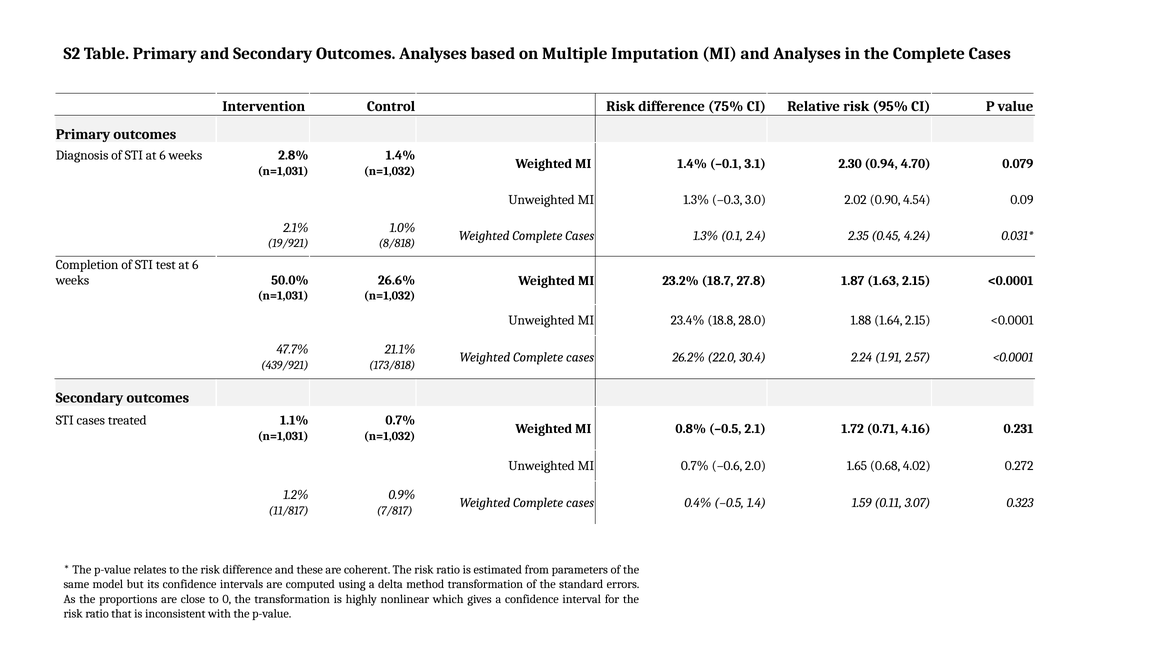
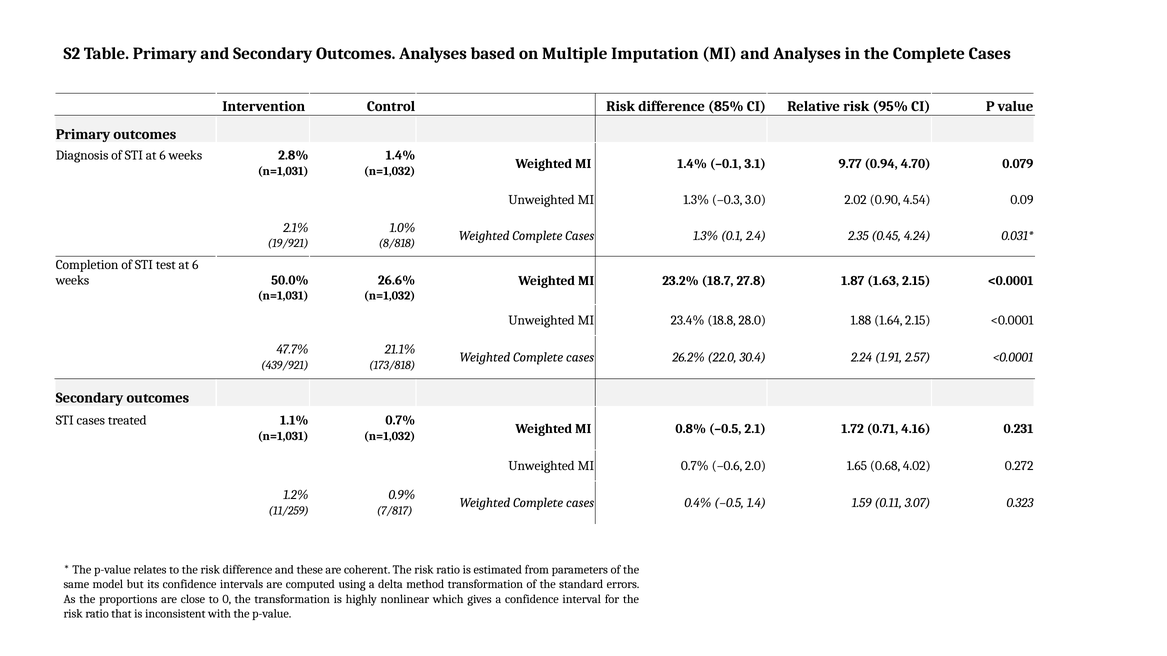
75%: 75% -> 85%
2.30: 2.30 -> 9.77
11/817: 11/817 -> 11/259
